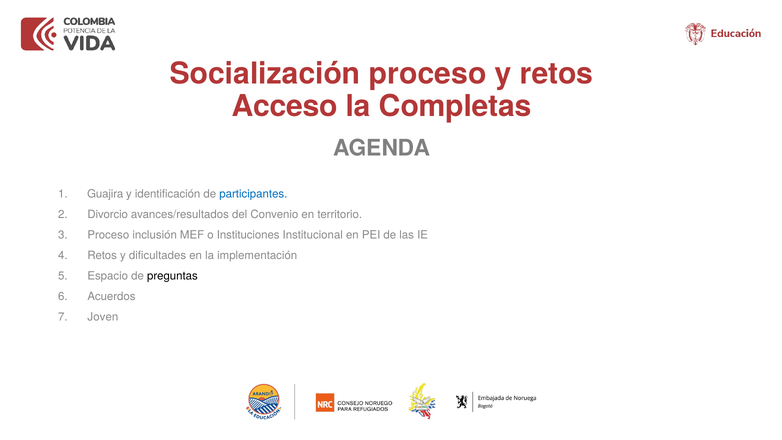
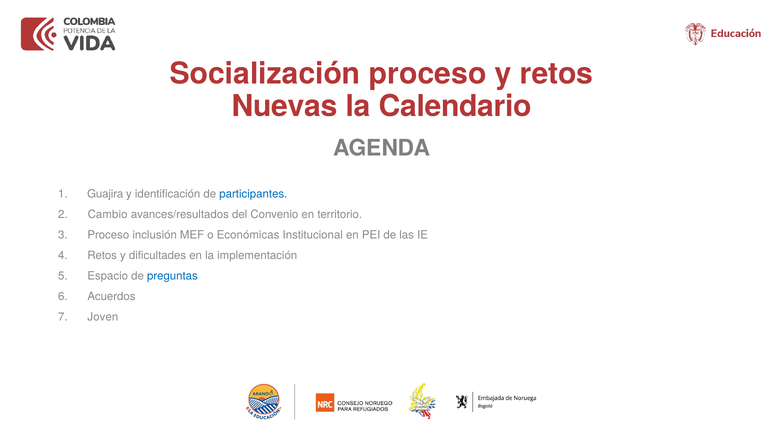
Acceso: Acceso -> Nuevas
Completas: Completas -> Calendario
Divorcio: Divorcio -> Cambio
Instituciones: Instituciones -> Económicas
preguntas colour: black -> blue
